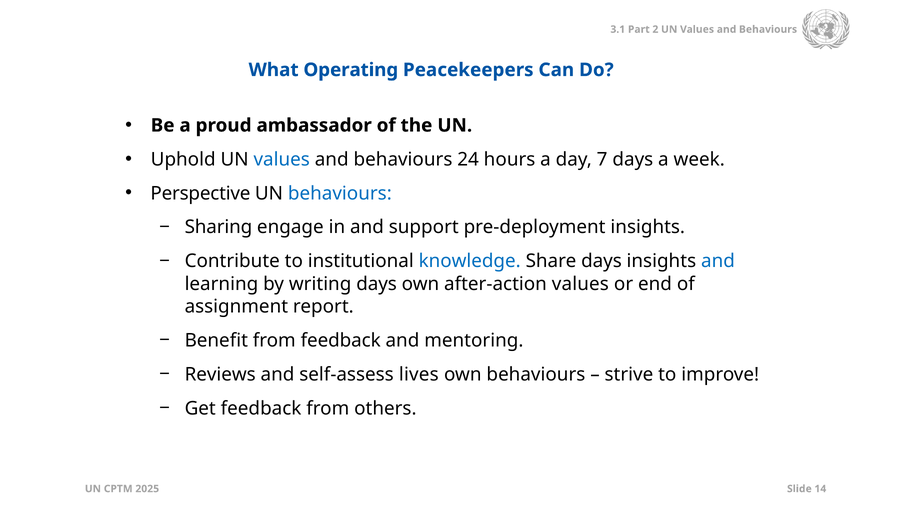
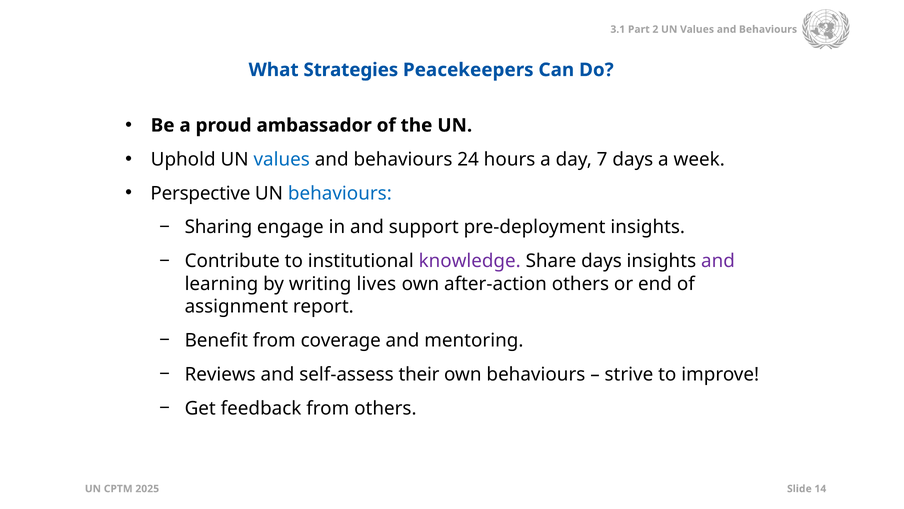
Operating: Operating -> Strategies
knowledge colour: blue -> purple
and at (718, 261) colour: blue -> purple
writing days: days -> lives
after-action values: values -> others
from feedback: feedback -> coverage
lives: lives -> their
